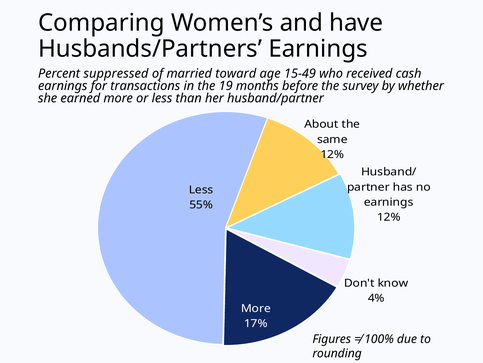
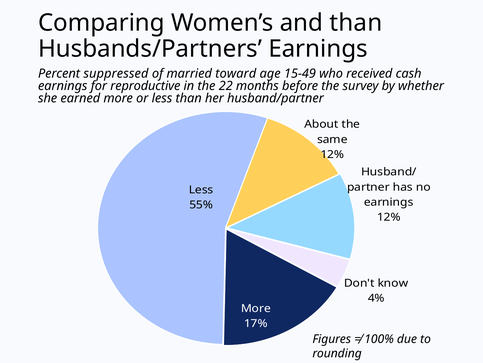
and have: have -> than
transactions: transactions -> reproductive
19: 19 -> 22
